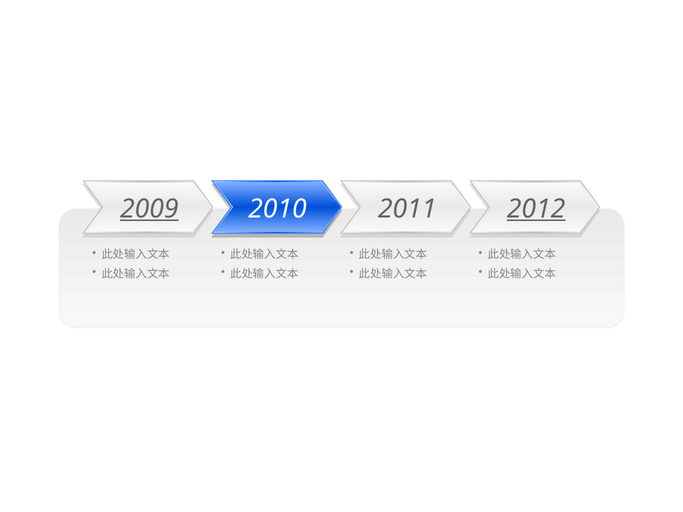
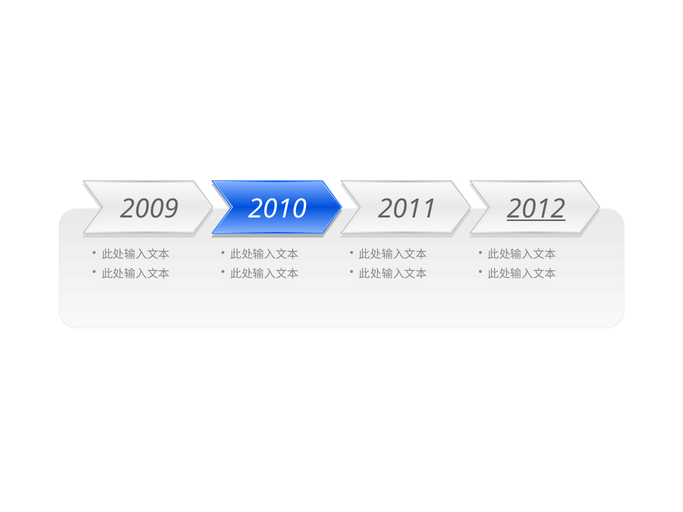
2009 underline: present -> none
